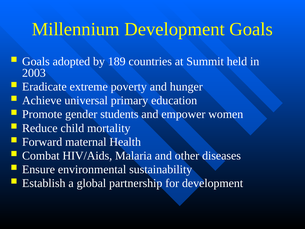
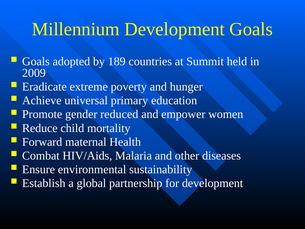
2003: 2003 -> 2009
students: students -> reduced
